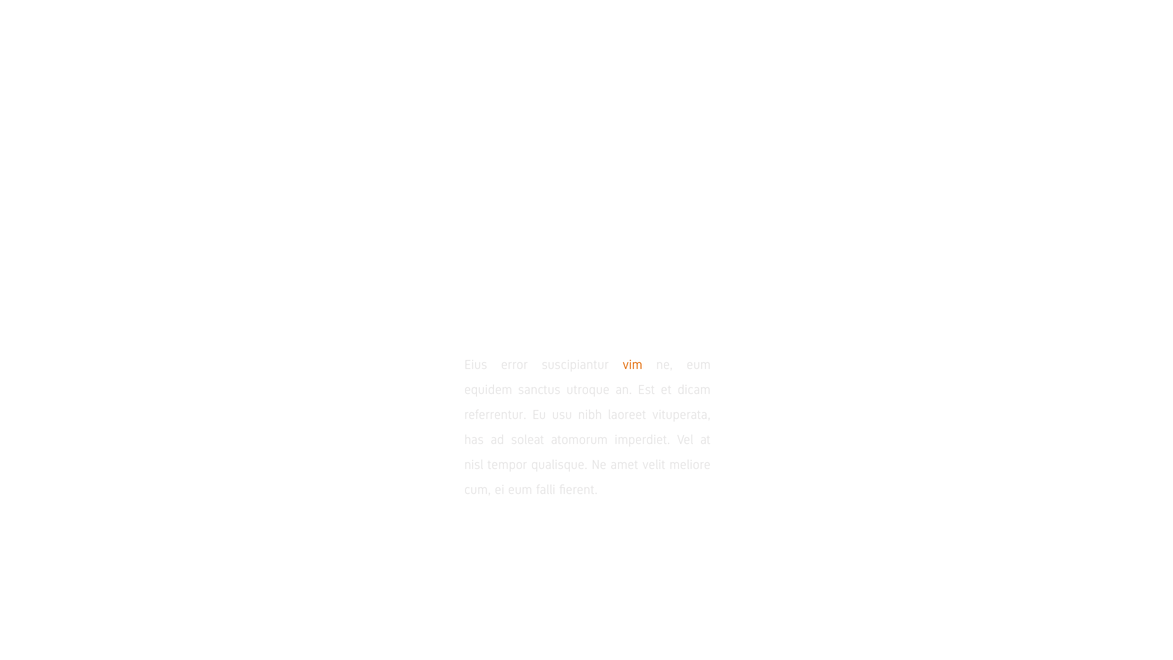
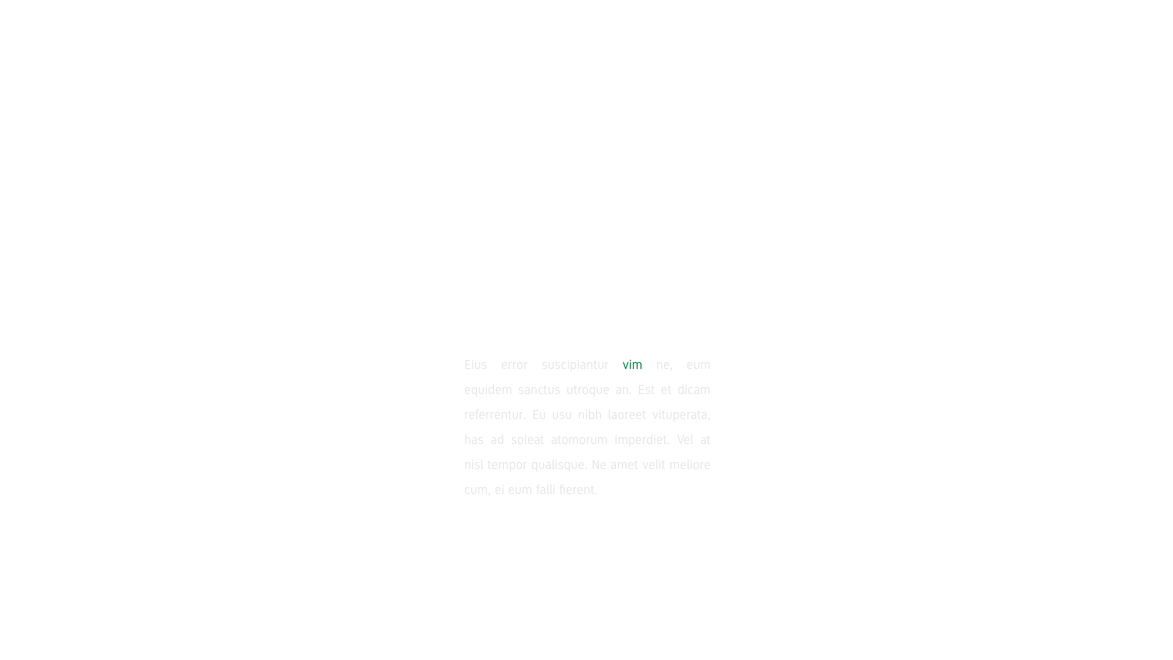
vim colour: orange -> green
